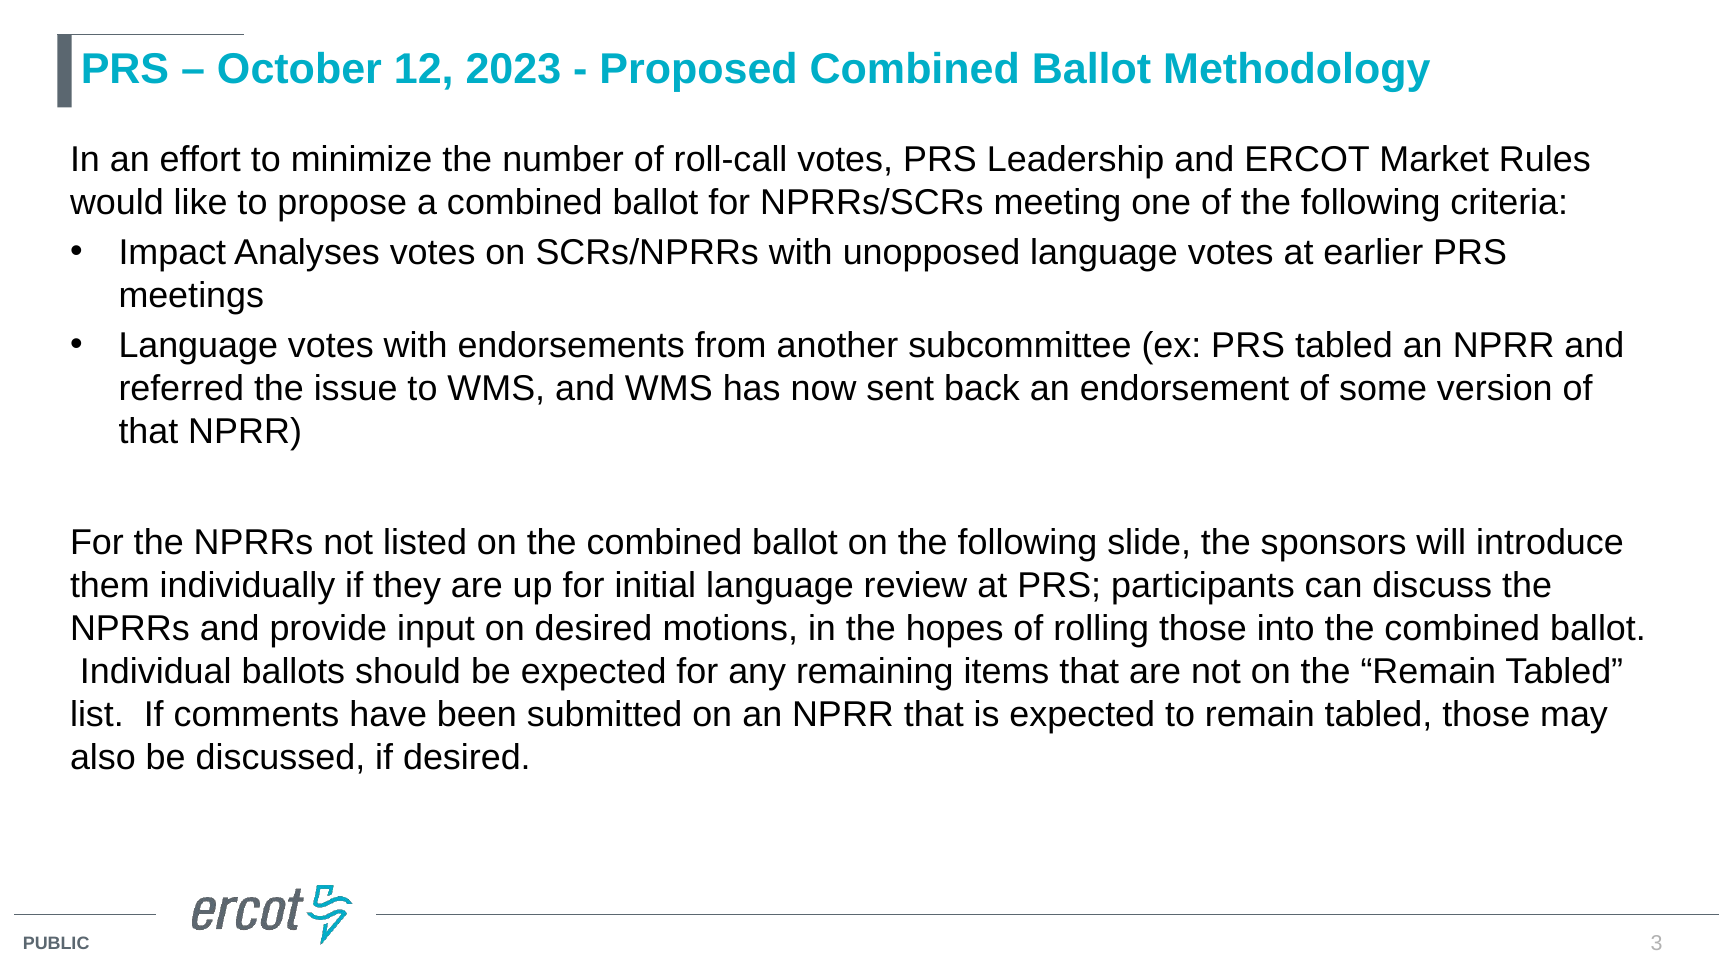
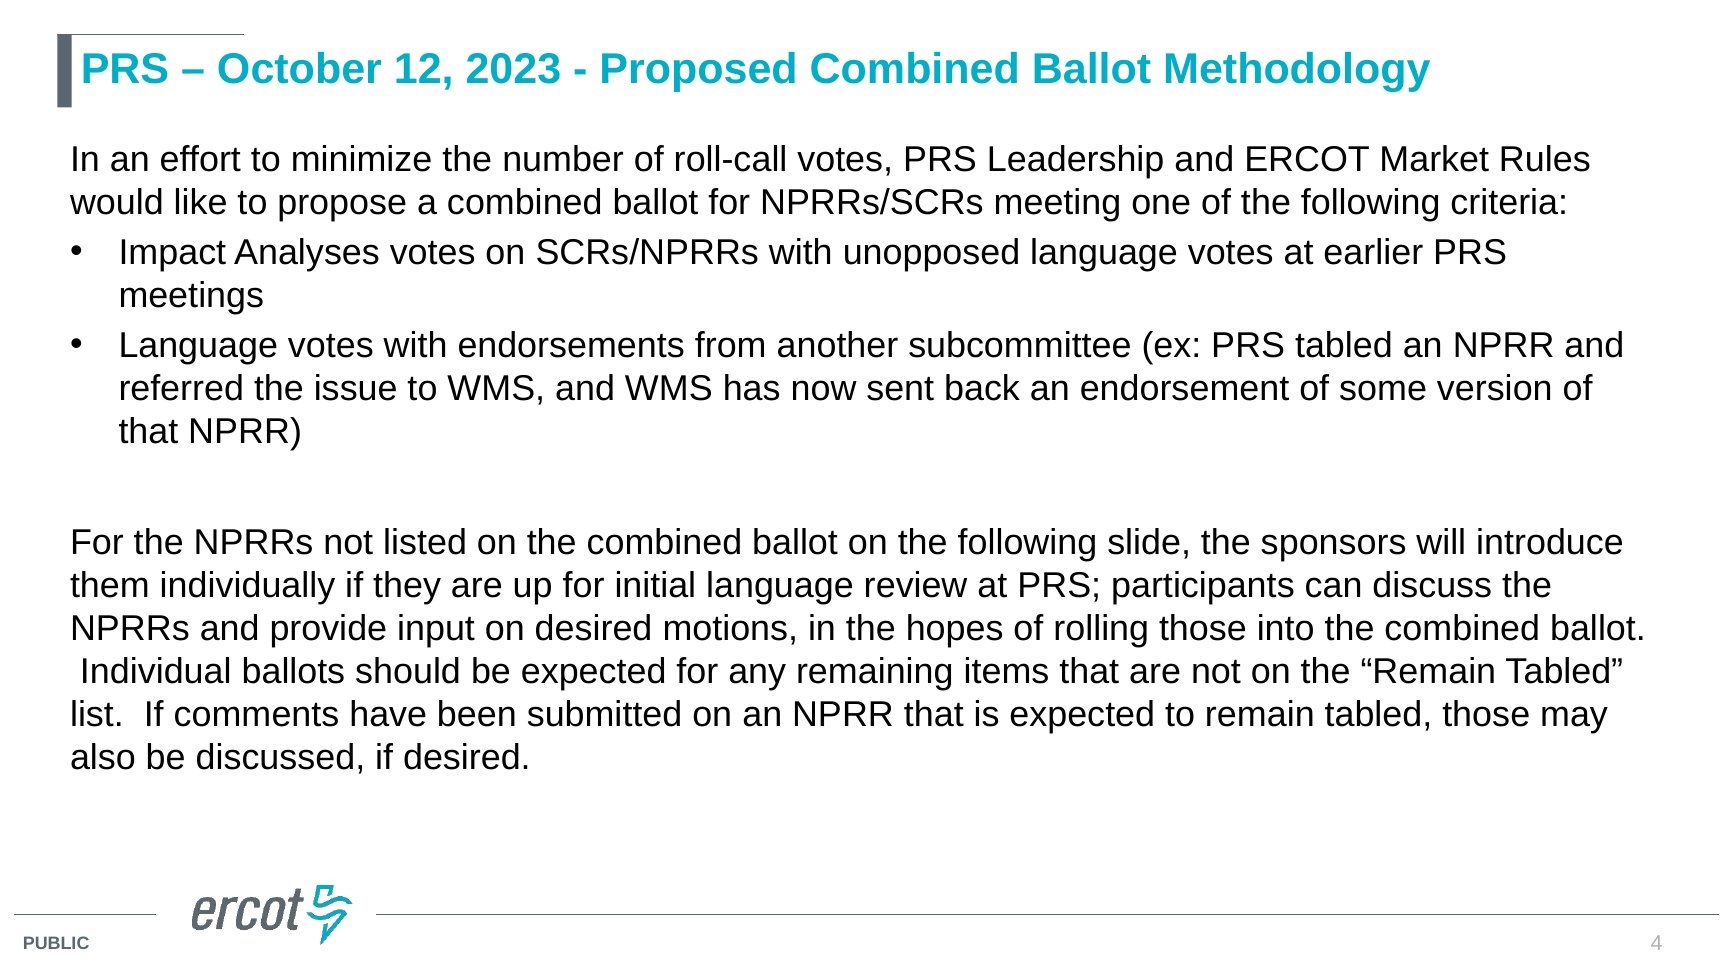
3: 3 -> 4
